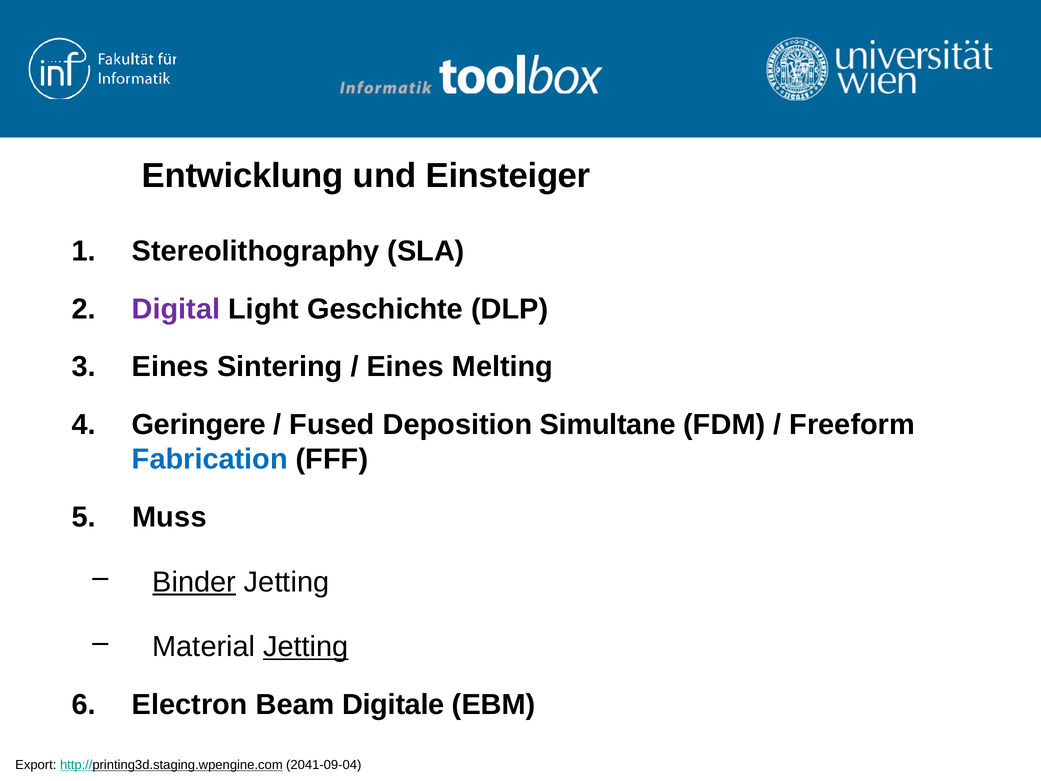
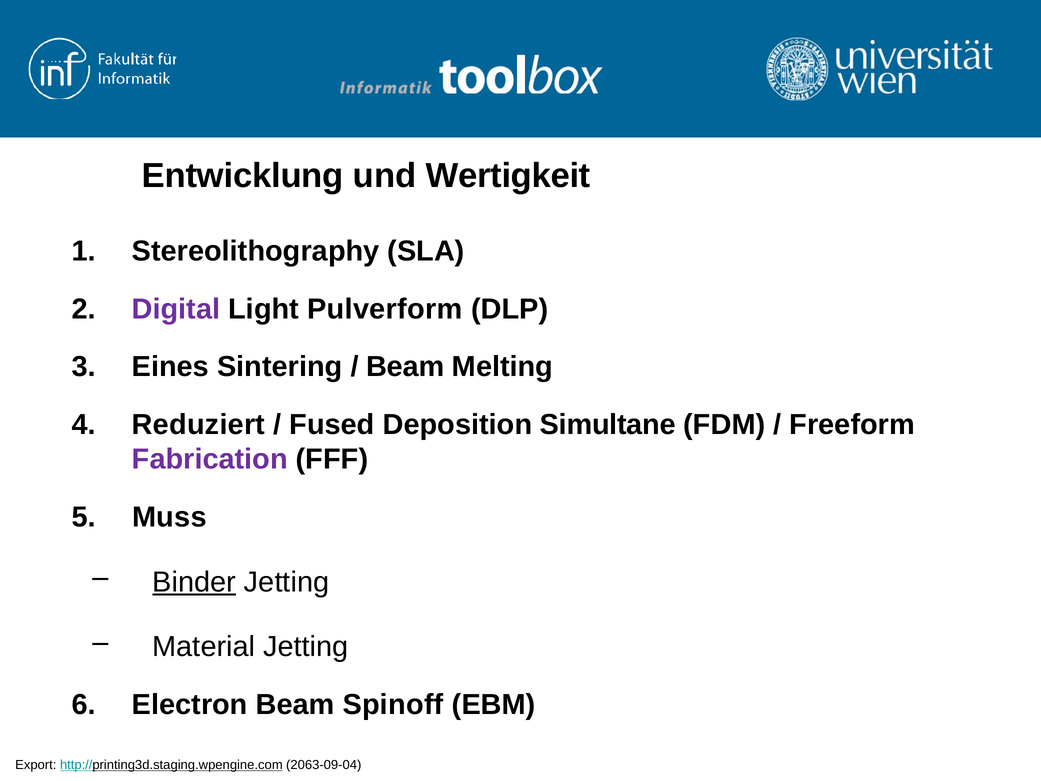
Einsteiger: Einsteiger -> Wertigkeit
Geschichte: Geschichte -> Pulverform
Eines at (405, 367): Eines -> Beam
Geringere: Geringere -> Reduziert
Fabrication colour: blue -> purple
Jetting at (306, 647) underline: present -> none
Digitale: Digitale -> Spinoff
2041-09-04: 2041-09-04 -> 2063-09-04
